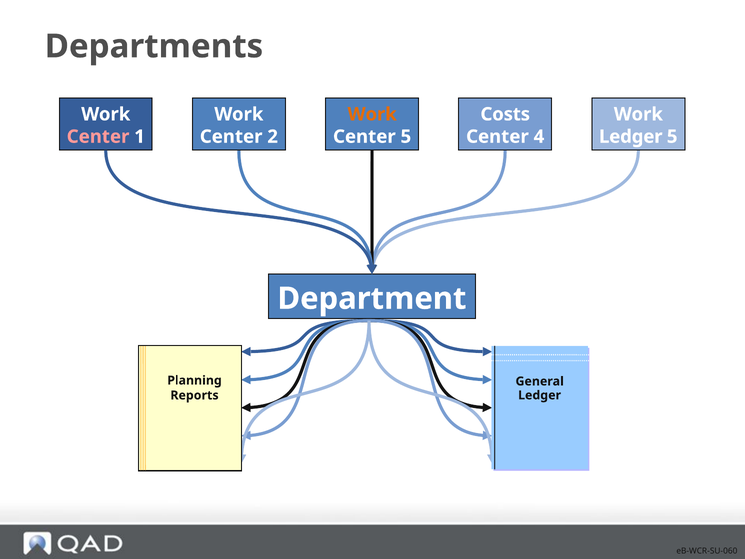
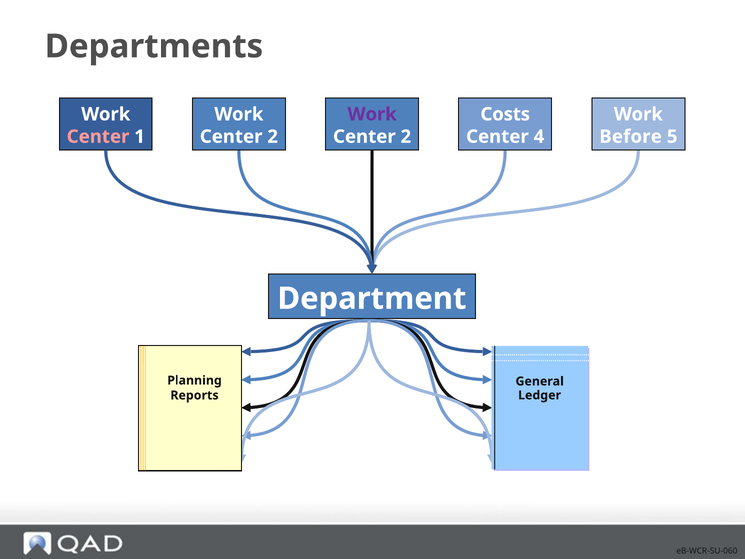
Work at (372, 114) colour: orange -> purple
5 at (406, 137): 5 -> 2
Ledger at (631, 137): Ledger -> Before
